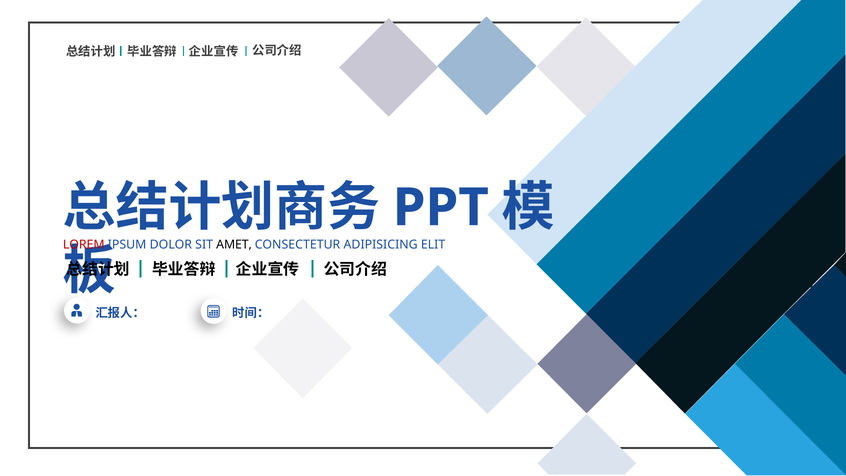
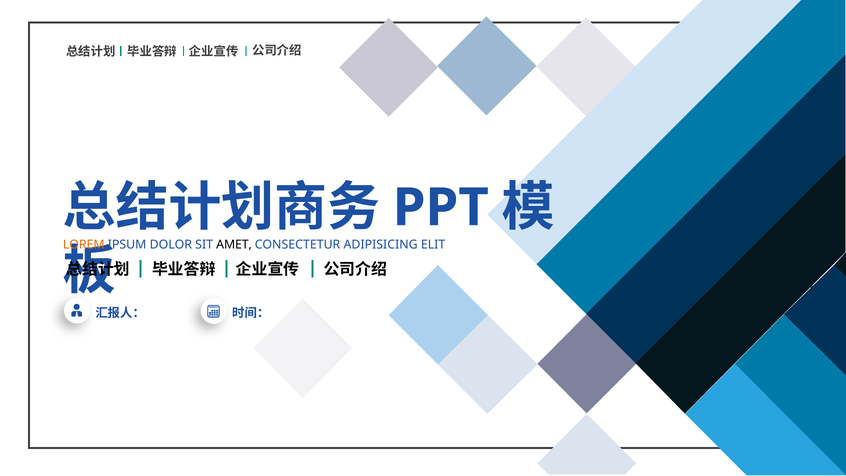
LOREM colour: red -> orange
